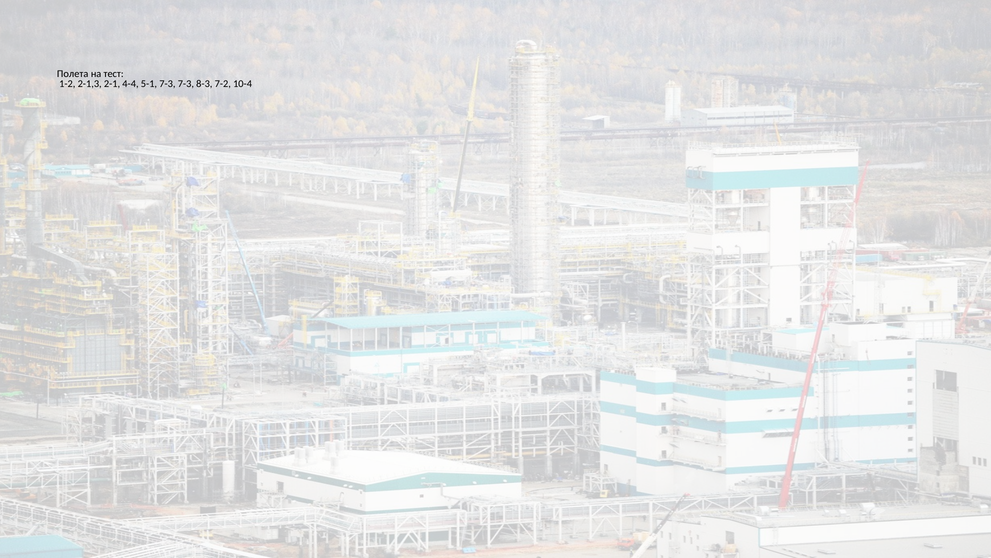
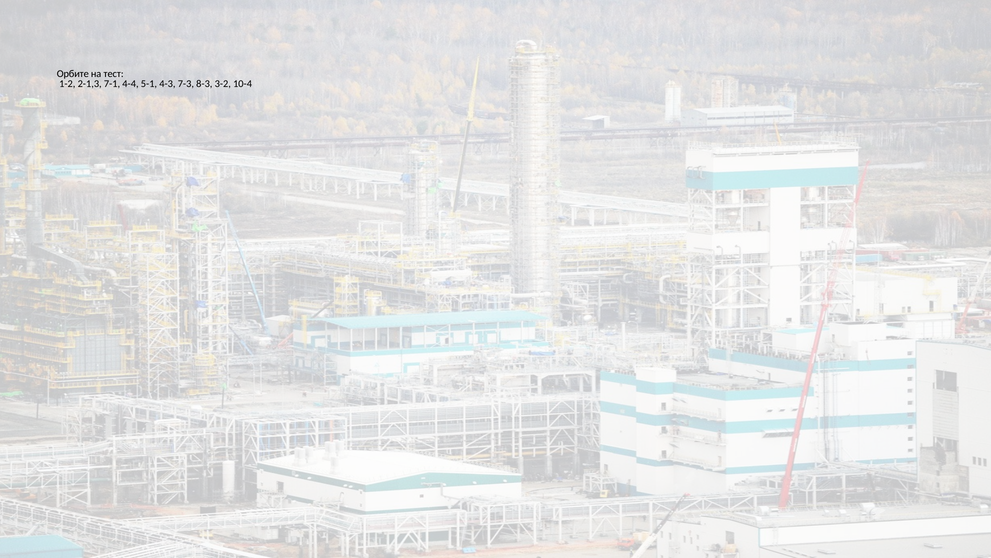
Полета: Полета -> Орбите
2-1: 2-1 -> 7-1
5-1 7-3: 7-3 -> 4-3
7-2: 7-2 -> 3-2
